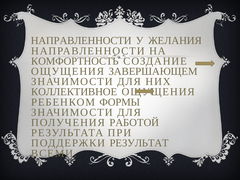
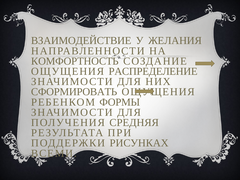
НАПРАВЛЕННОСТИ at (81, 41): НАПРАВЛЕННОСТИ -> ВЗАИМОДЕЙСТВИЕ
ЗАВЕРШАЮЩЕМ: ЗАВЕРШАЮЩЕМ -> РАСПРЕДЕЛЕНИЕ
КОЛЛЕКТИВНОЕ: КОЛЛЕКТИВНОЕ -> СФОРМИРОВАТЬ
РАБОТОЙ: РАБОТОЙ -> СРЕДНЯЯ
РЕЗУЛЬТАТ: РЕЗУЛЬТАТ -> РИСУНКАХ
